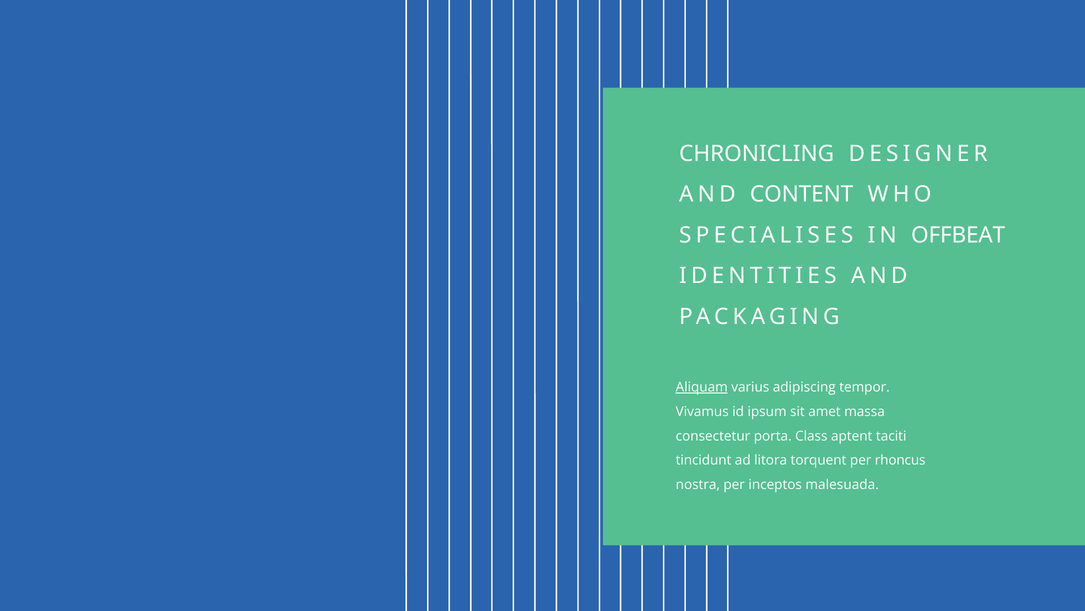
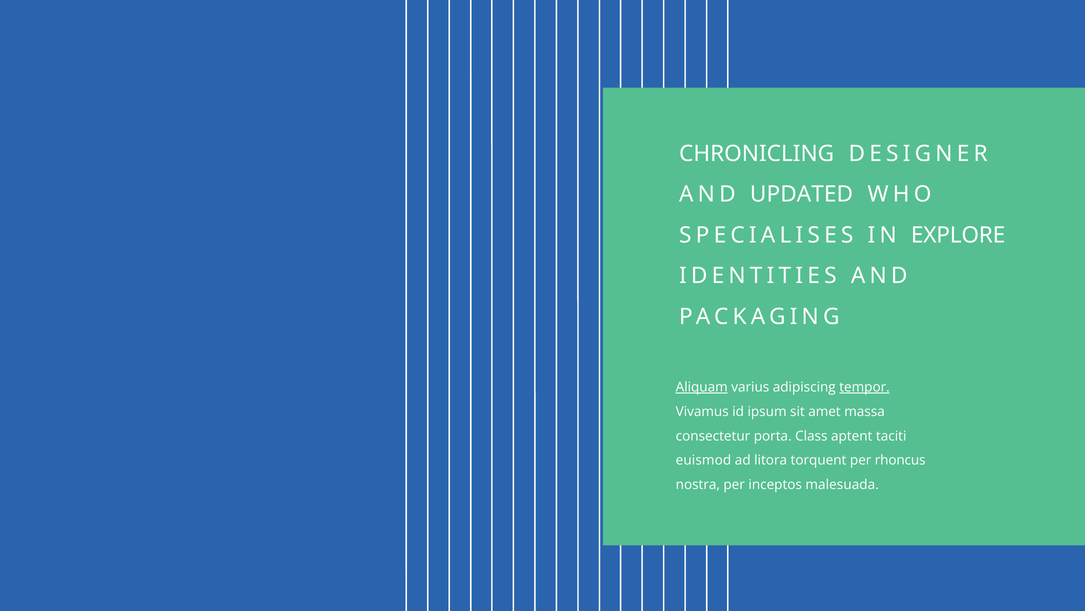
CONTENT: CONTENT -> UPDATED
OFFBEAT: OFFBEAT -> EXPLORE
tempor underline: none -> present
tincidunt: tincidunt -> euismod
